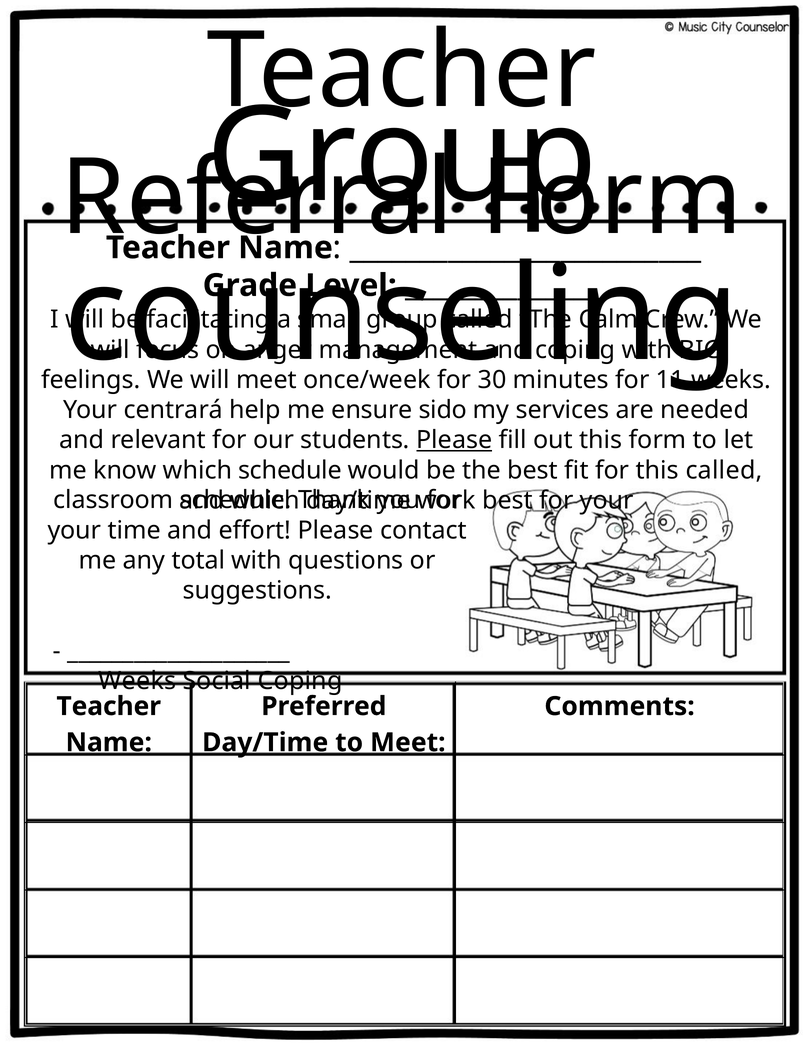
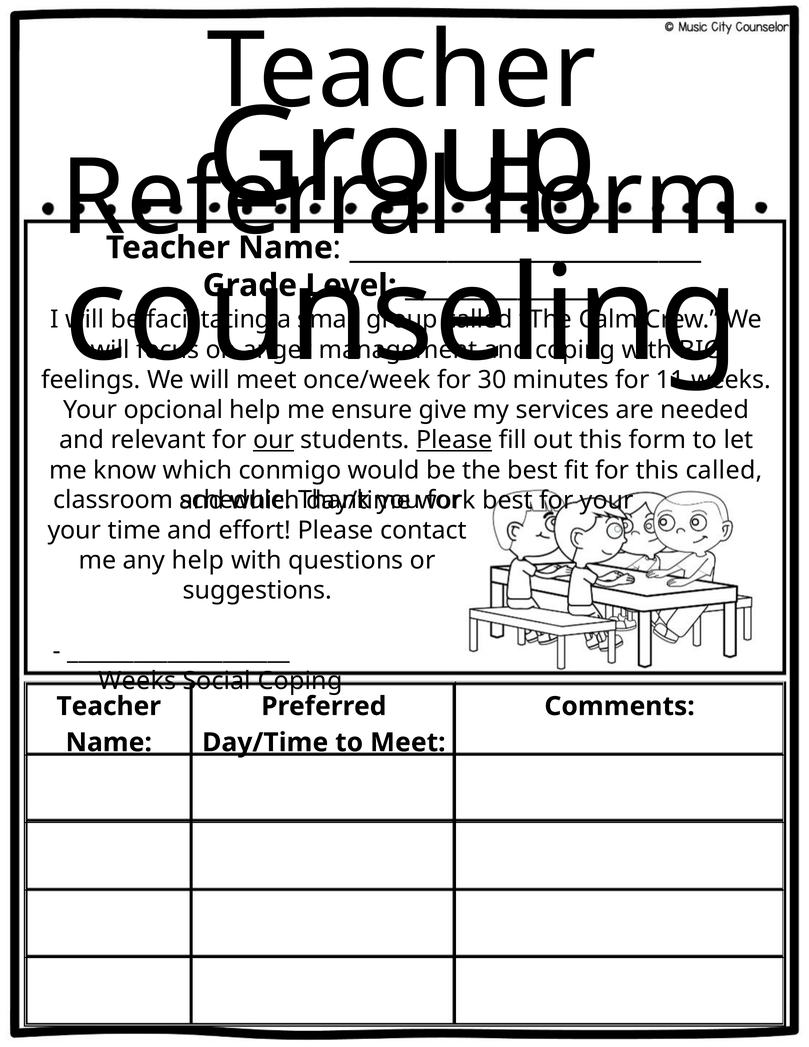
centrará: centrará -> opcional
sido: sido -> give
our underline: none -> present
which schedule: schedule -> conmigo
any total: total -> help
